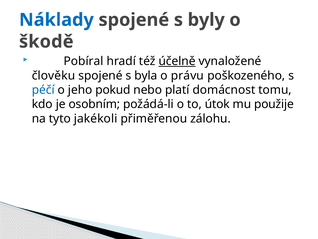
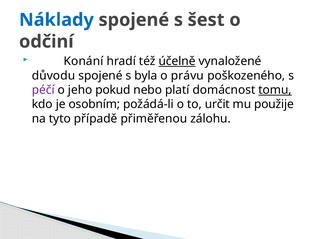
byly: byly -> šest
škodě: škodě -> odčiní
Pobíral: Pobíral -> Konání
člověku: člověku -> důvodu
péčí colour: blue -> purple
tomu underline: none -> present
útok: útok -> určit
jakékoli: jakékoli -> případě
